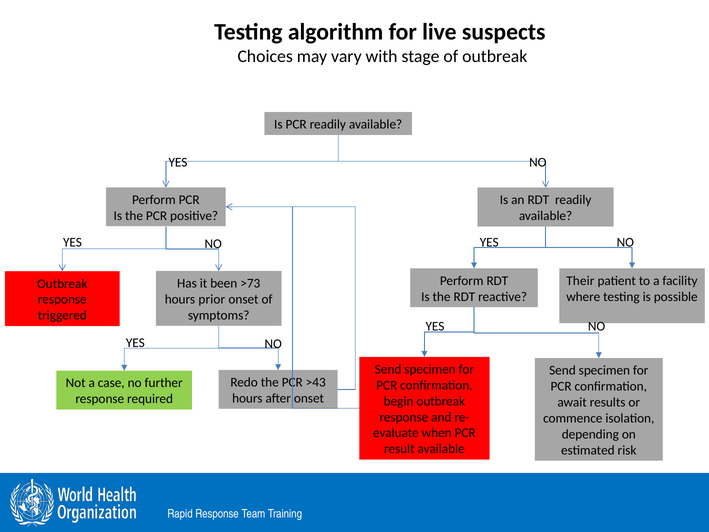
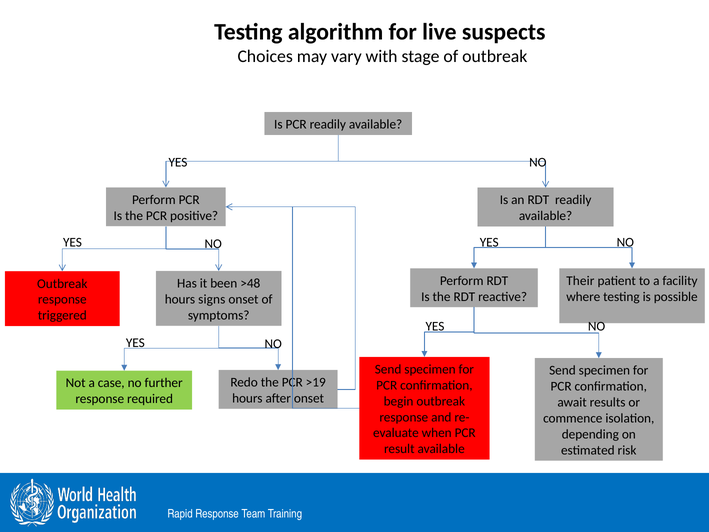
>73: >73 -> >48
prior: prior -> signs
>43: >43 -> >19
